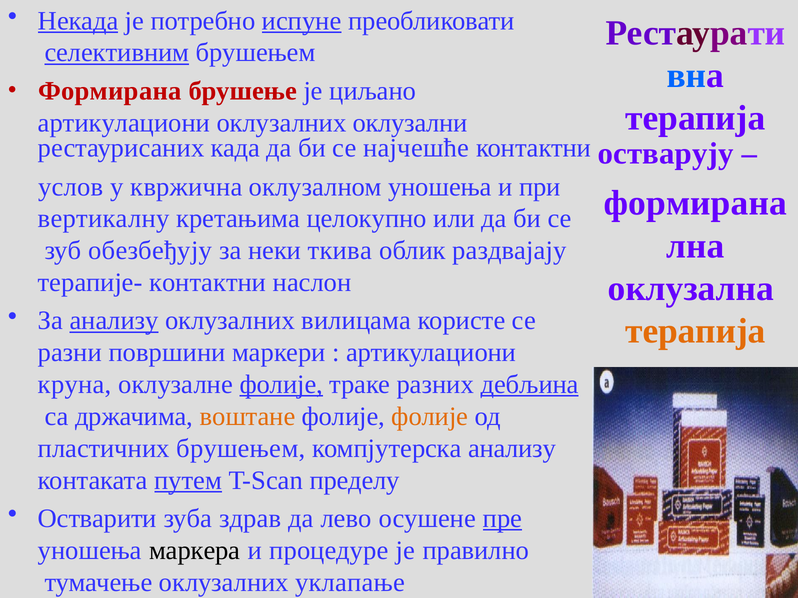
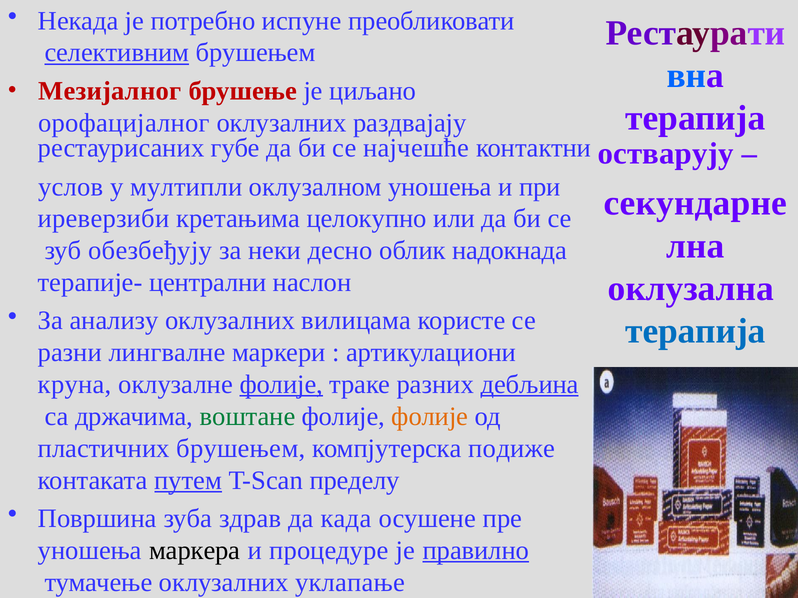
Некада underline: present -> none
испуне underline: present -> none
Формирана at (110, 91): Формирана -> Мезијалног
артикулациони at (124, 123): артикулациони -> орофацијалног
оклузални: оклузални -> раздвајају
када: када -> губе
квржична: квржична -> мултипли
формирана at (695, 203): формирана -> секундарне
вертикалну: вертикалну -> иреверзиби
ткива: ткива -> десно
раздвајају: раздвајају -> надокнада
терапије- контактни: контактни -> централни
анализу at (114, 321) underline: present -> none
терапија at (695, 331) colour: orange -> blue
површини: површини -> лингвалне
воштане colour: orange -> green
компјутерска анализу: анализу -> подиже
Остварити: Остварити -> Површина
лево: лево -> када
пре underline: present -> none
правилно underline: none -> present
